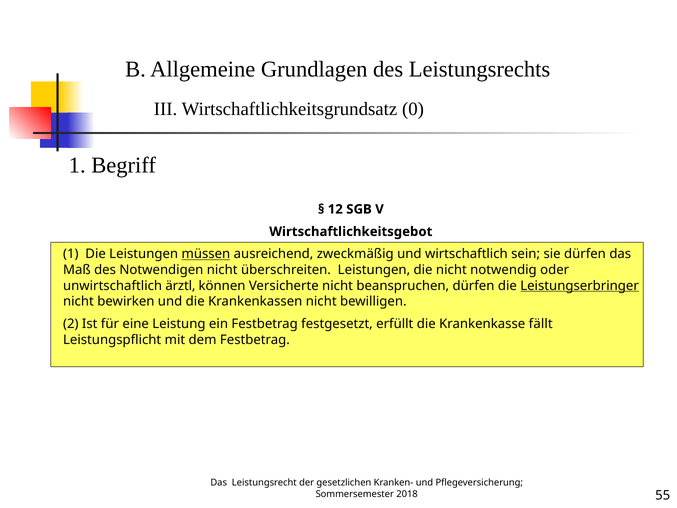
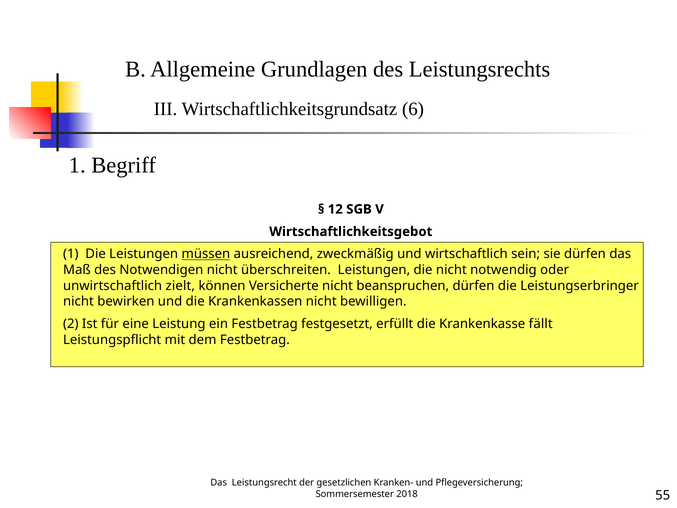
0: 0 -> 6
ärztl: ärztl -> zielt
Leistungserbringer underline: present -> none
